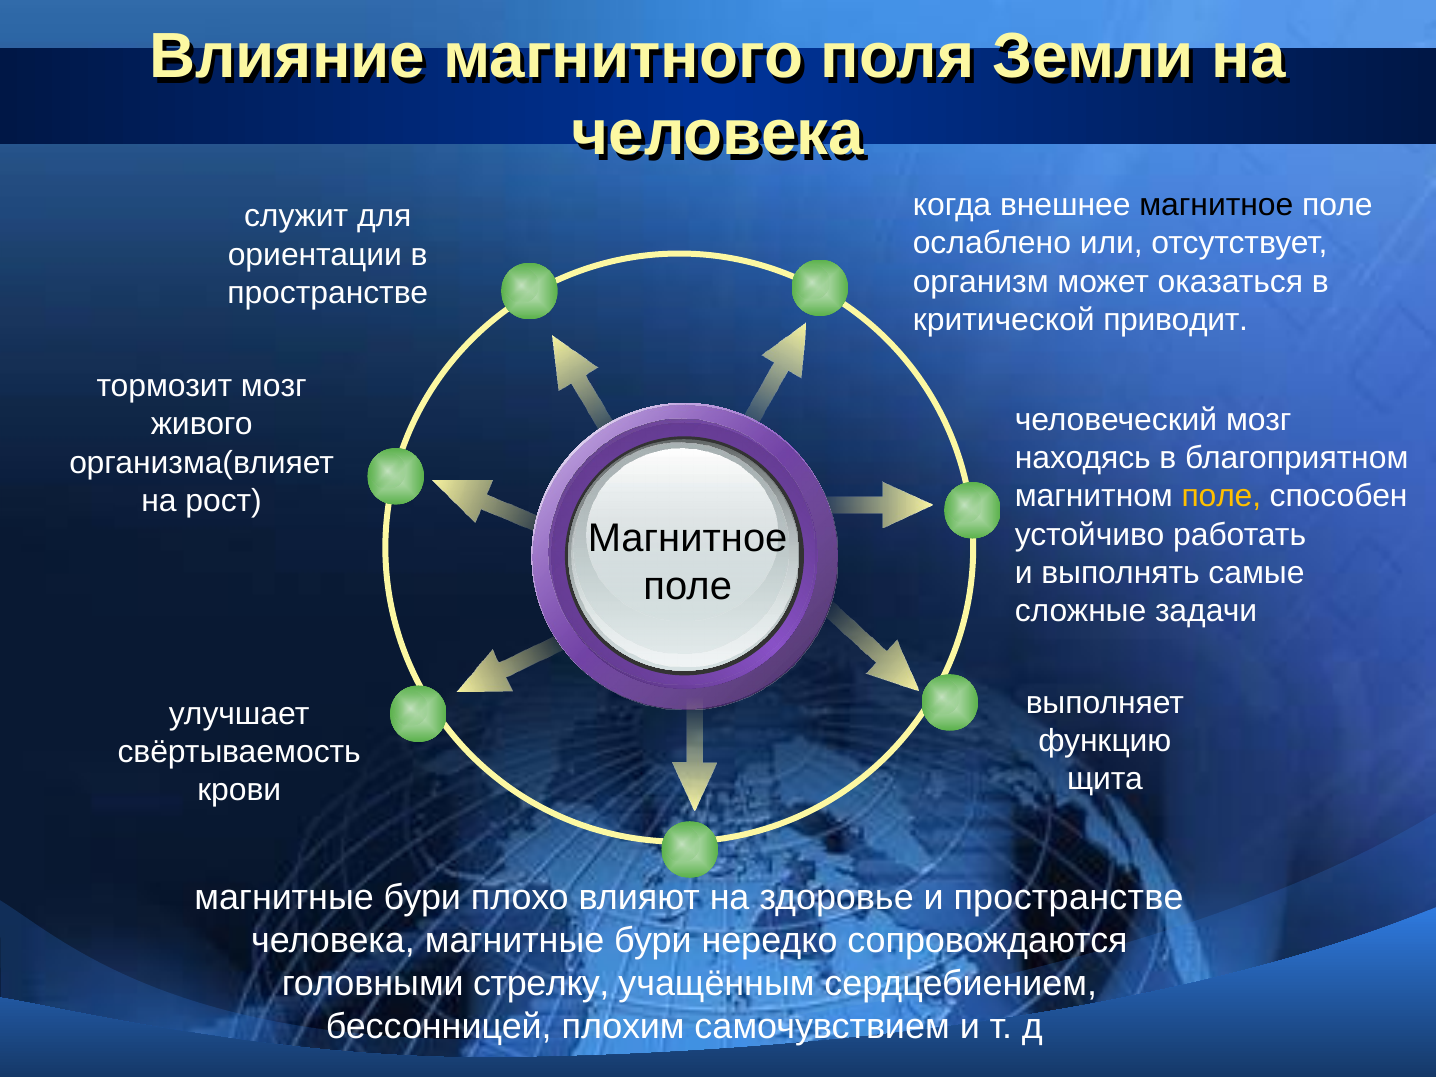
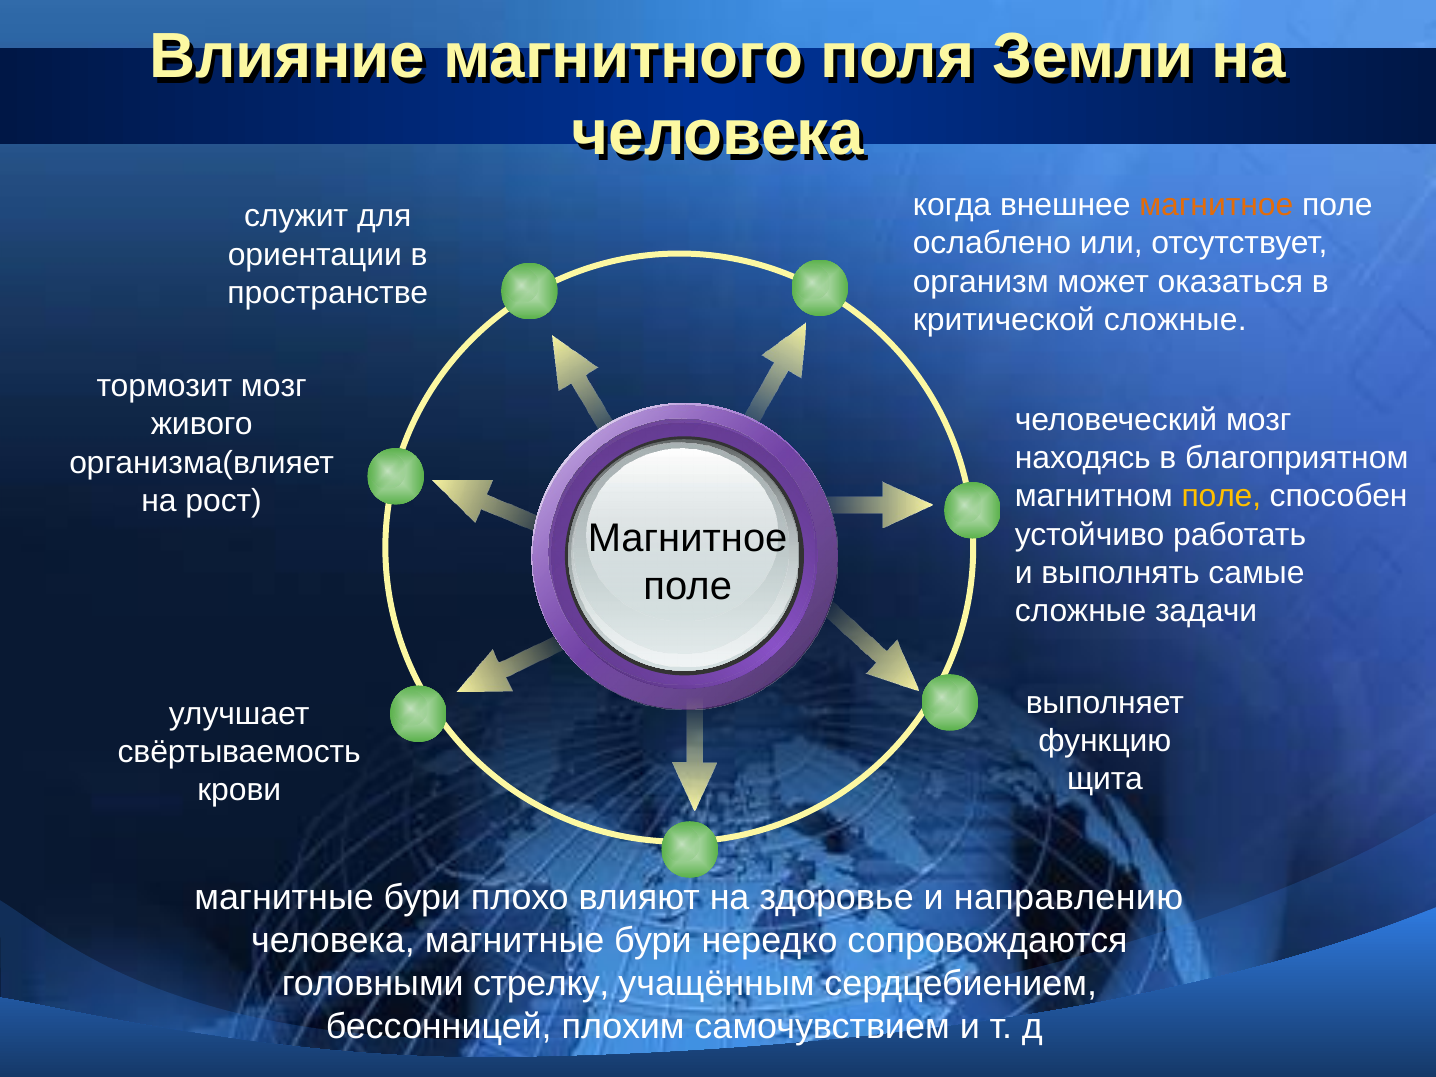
магнитное at (1216, 205) colour: black -> orange
критической приводит: приводит -> сложные
и пространстве: пространстве -> направлению
